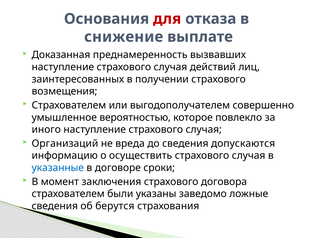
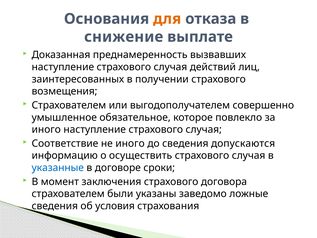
для colour: red -> orange
вероятностью: вероятностью -> обязательное
Организаций: Организаций -> Соответствие
не вреда: вреда -> иного
берутся: берутся -> условия
